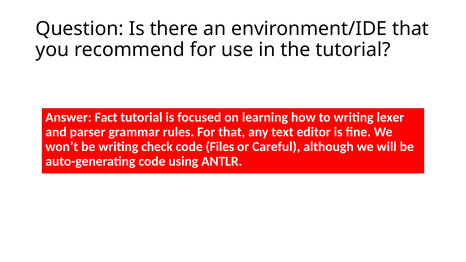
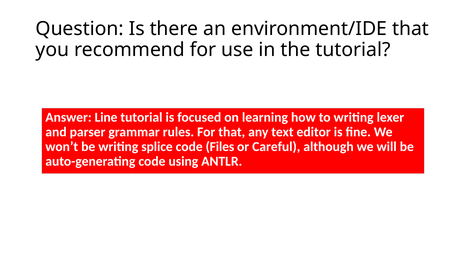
Fact: Fact -> Line
check: check -> splice
